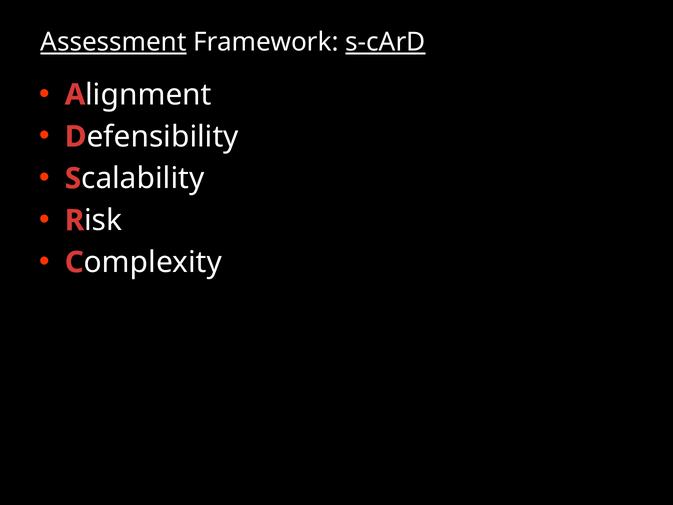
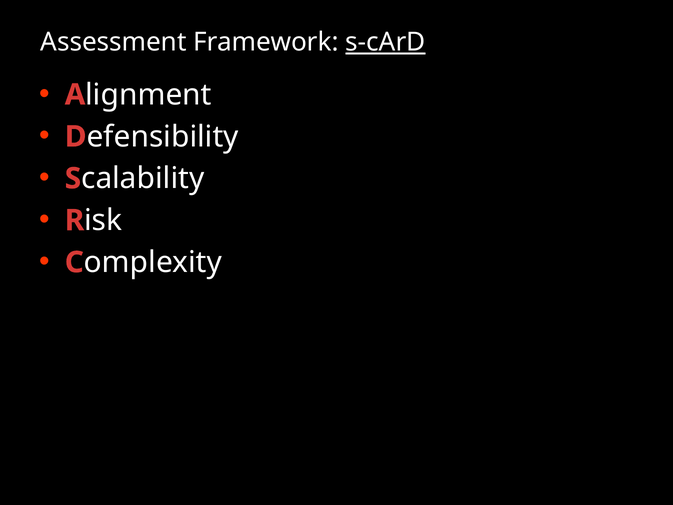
Assessment underline: present -> none
